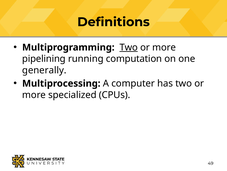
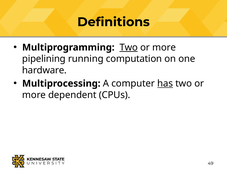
generally: generally -> hardware
has underline: none -> present
specialized: specialized -> dependent
